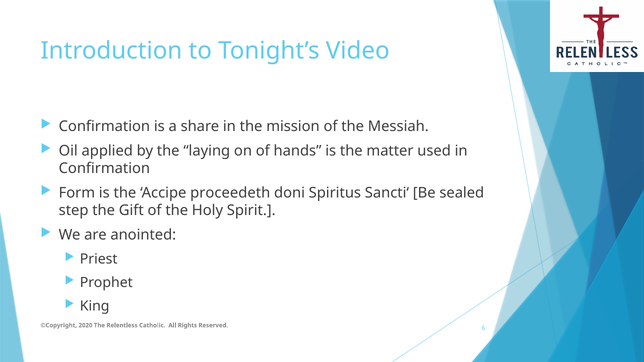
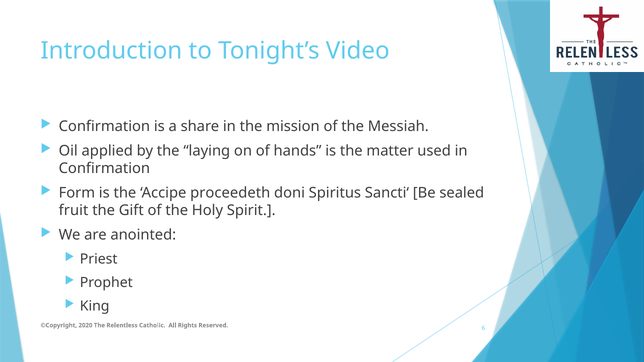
step: step -> fruit
